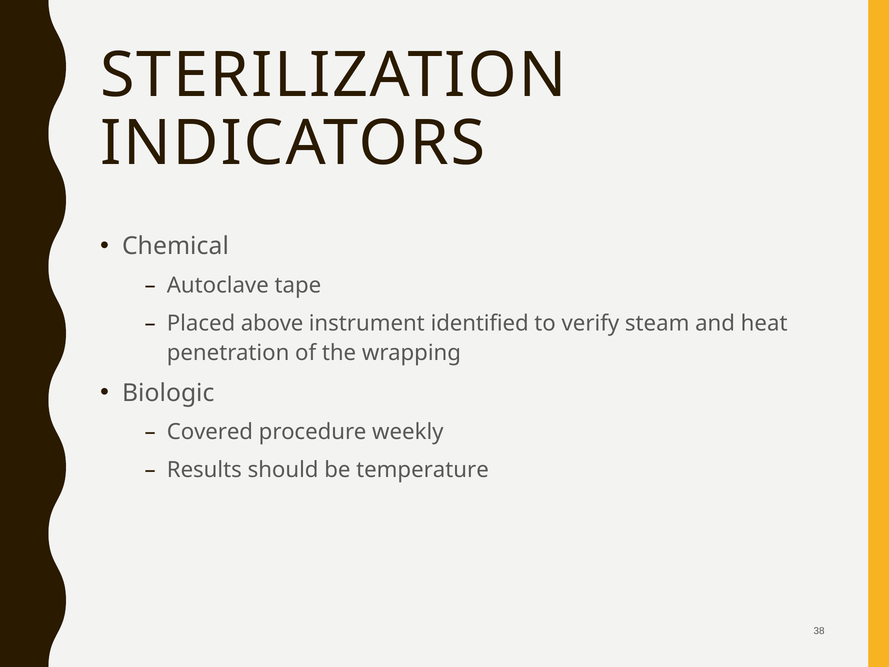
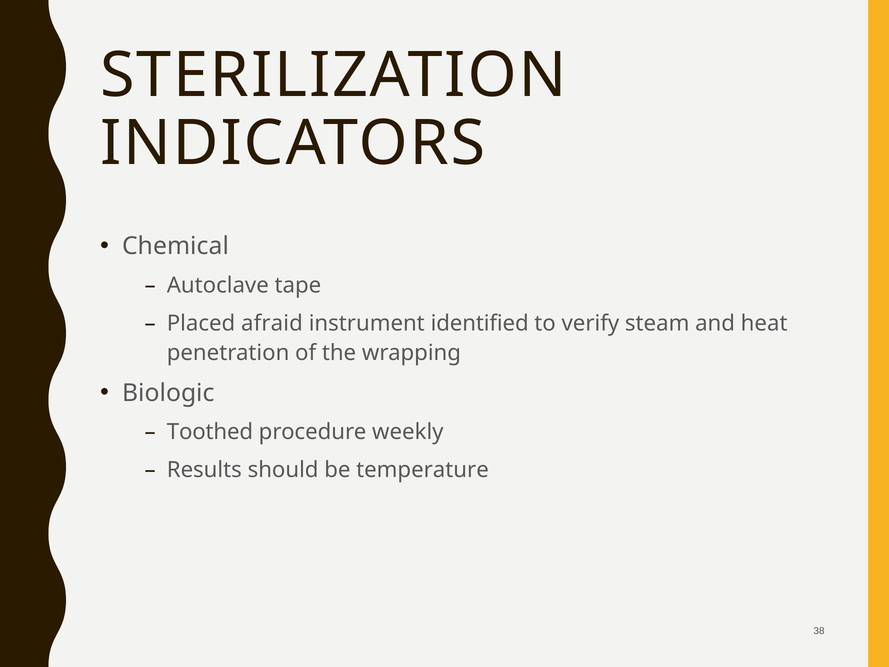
above: above -> afraid
Covered: Covered -> Toothed
